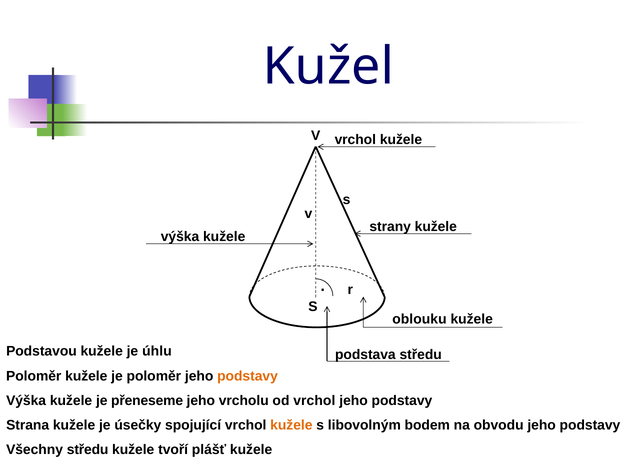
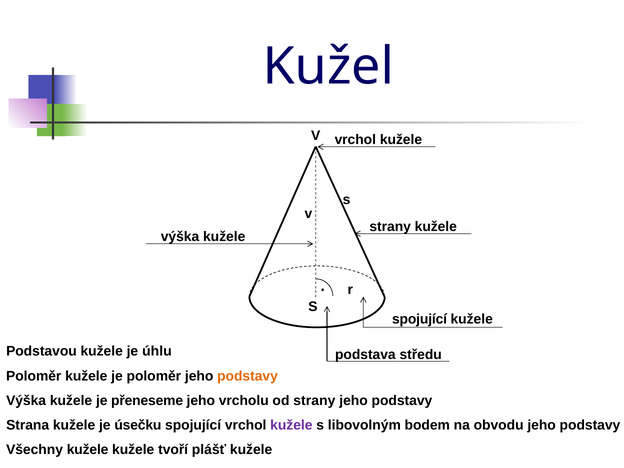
oblouku at (419, 319): oblouku -> spojující
od vrchol: vrchol -> strany
úsečky: úsečky -> úsečku
kužele at (291, 425) colour: orange -> purple
Všechny středu: středu -> kužele
